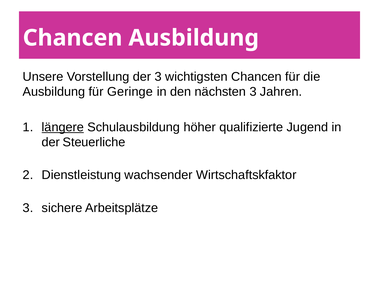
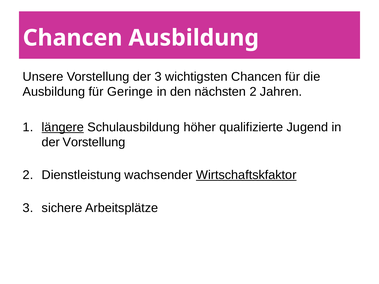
nächsten 3: 3 -> 2
der Steuerliche: Steuerliche -> Vorstellung
Wirtschaftskfaktor underline: none -> present
